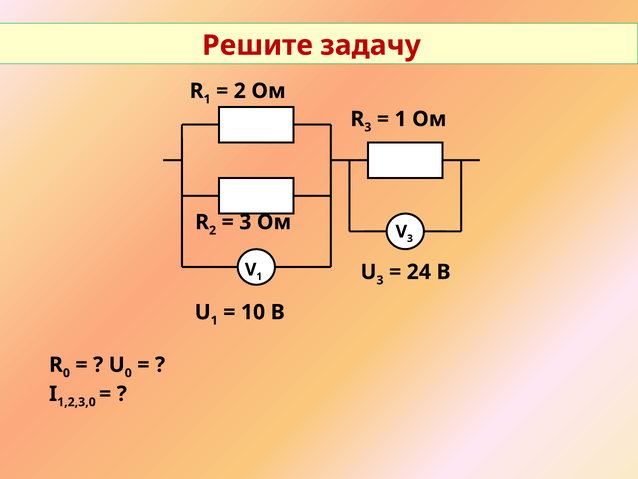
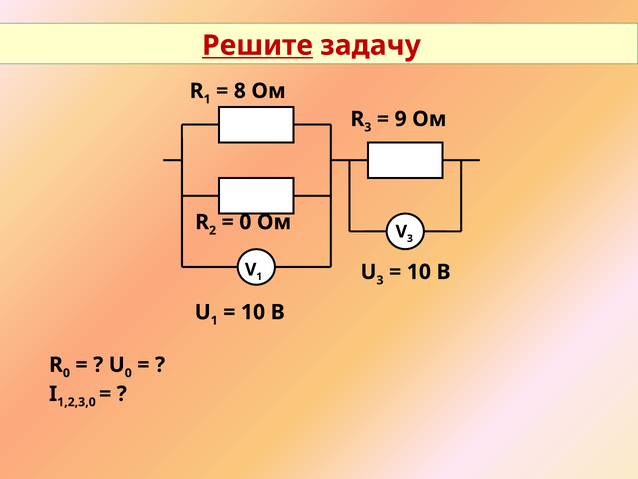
Решите underline: none -> present
2 at (240, 91): 2 -> 8
1 at (401, 119): 1 -> 9
3 at (245, 222): 3 -> 0
24 at (419, 272): 24 -> 10
